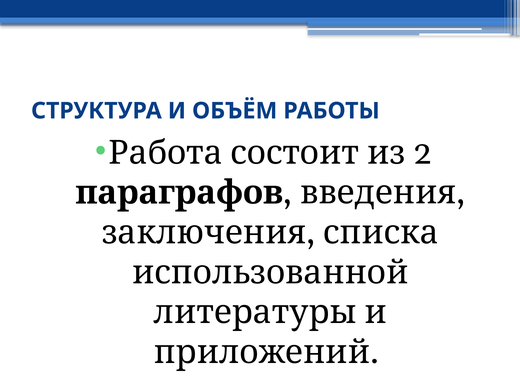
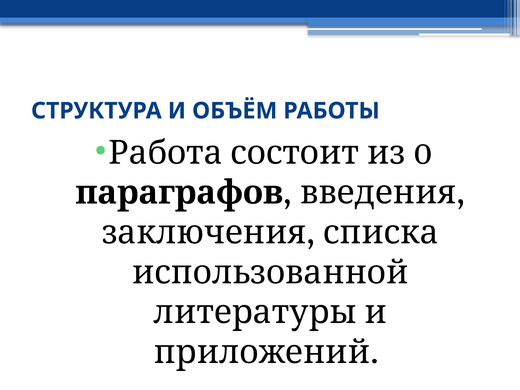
2: 2 -> 0
